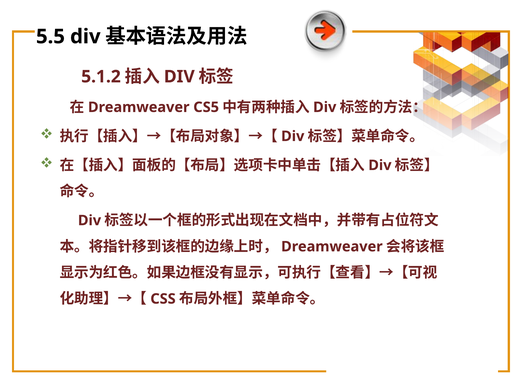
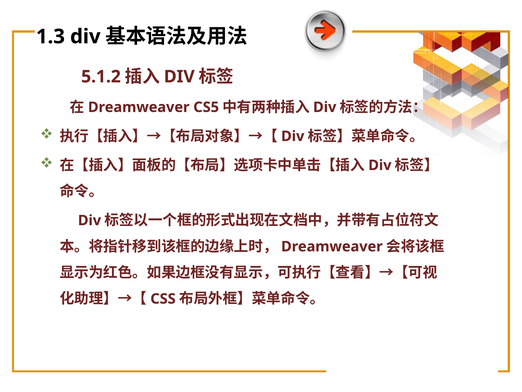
5.5: 5.5 -> 1.3
